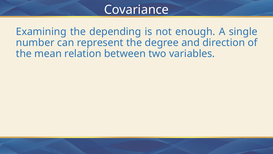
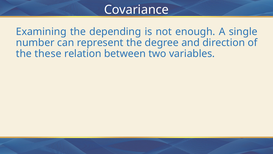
mean: mean -> these
